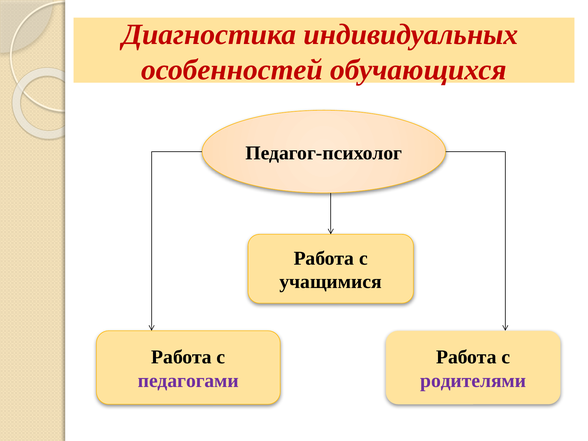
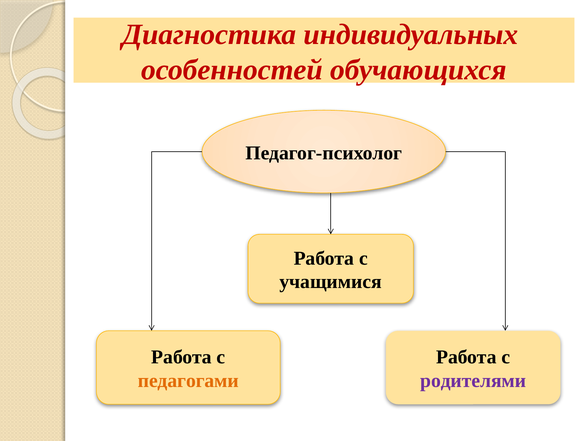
педагогами colour: purple -> orange
